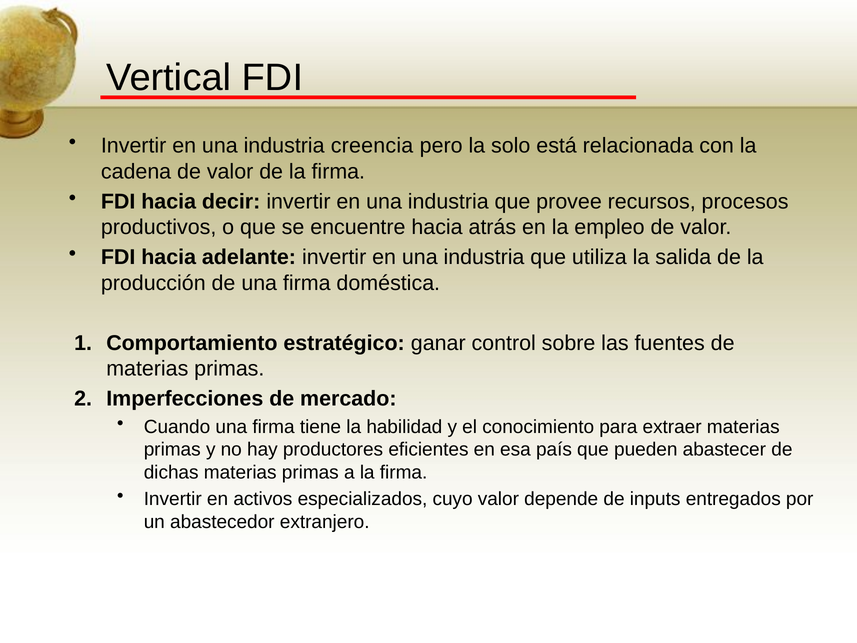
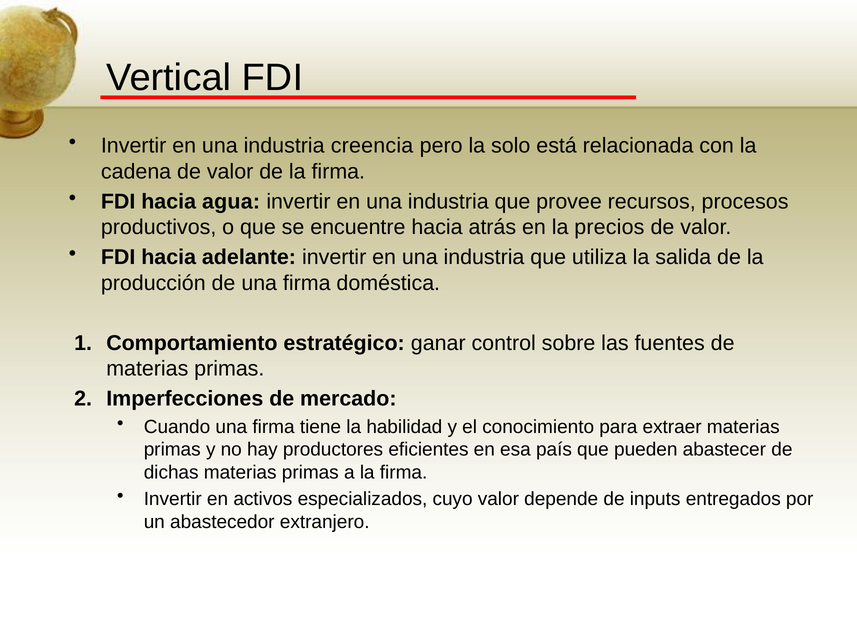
decir: decir -> agua
empleo: empleo -> precios
